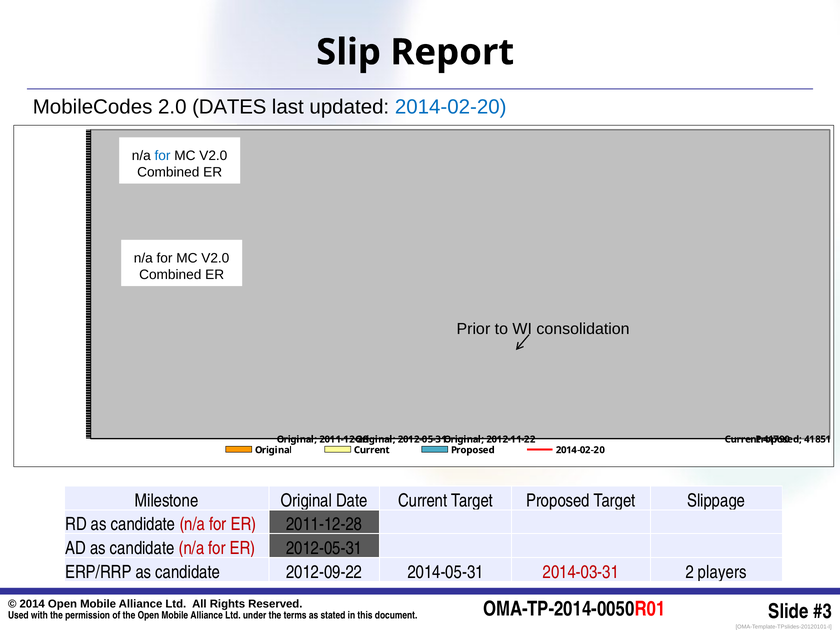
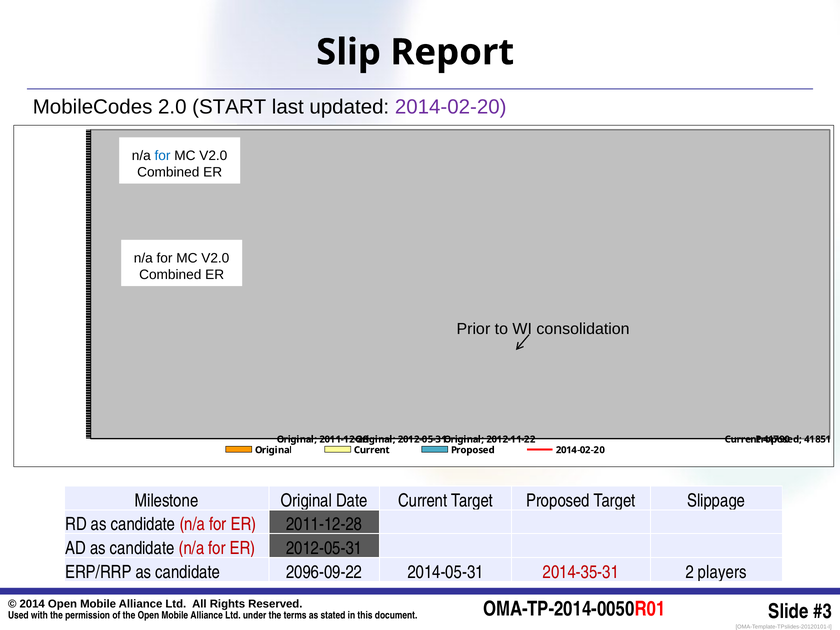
DATES: DATES -> START
2014-02-20 at (451, 107) colour: blue -> purple
2012-09-22: 2012-09-22 -> 2096-09-22
2014-03-31: 2014-03-31 -> 2014-35-31
